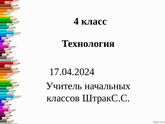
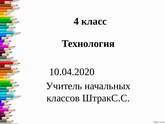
17.04.2024: 17.04.2024 -> 10.04.2020
